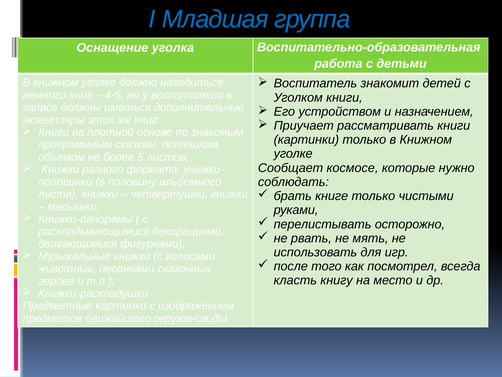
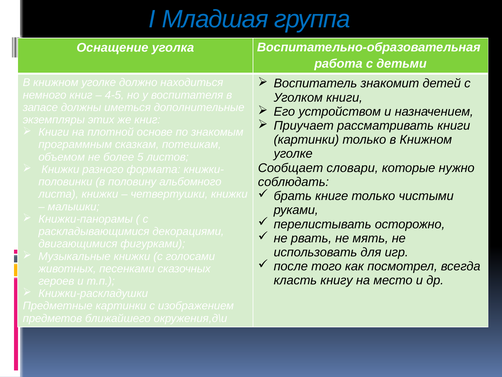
космосе: космосе -> словари
